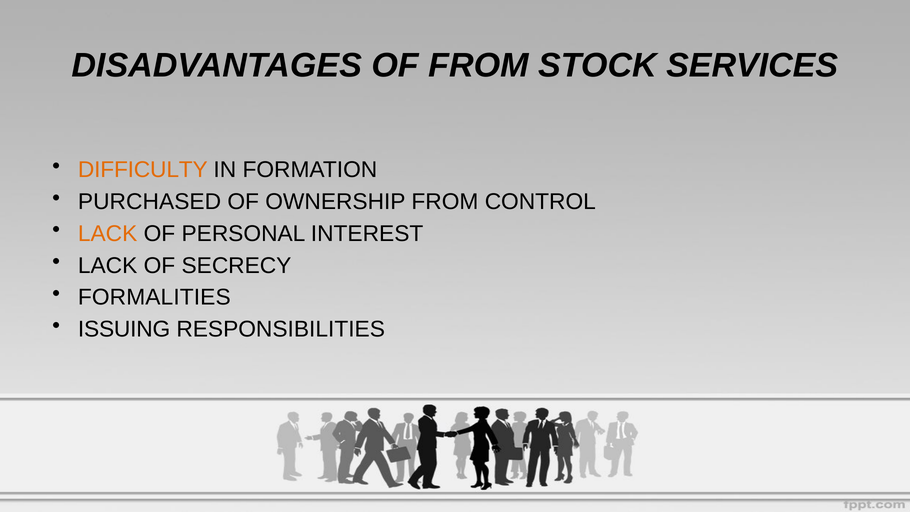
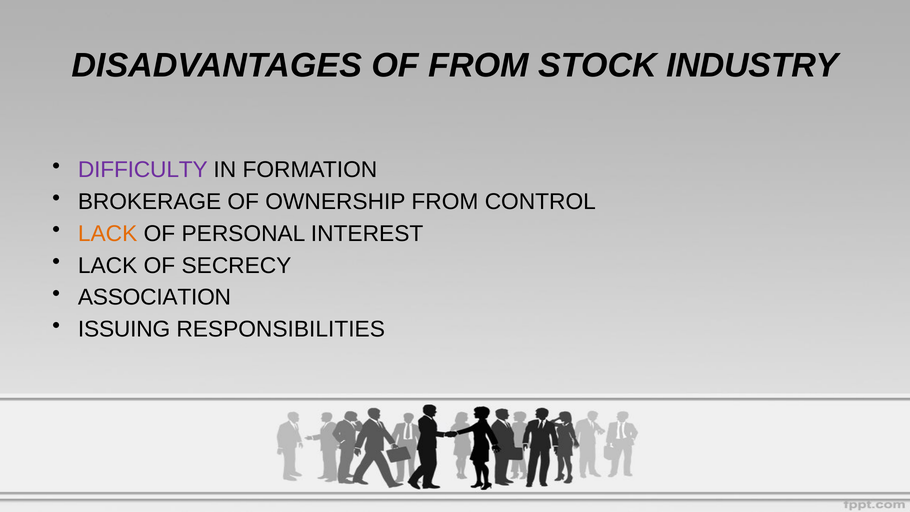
SERVICES: SERVICES -> INDUSTRY
DIFFICULTY colour: orange -> purple
PURCHASED: PURCHASED -> BROKERAGE
FORMALITIES: FORMALITIES -> ASSOCIATION
